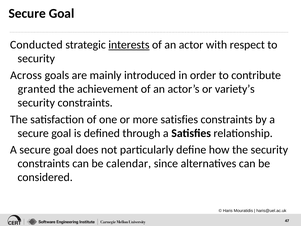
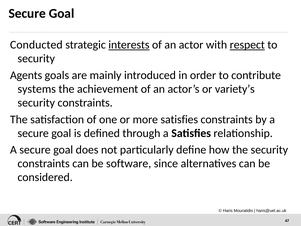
respect underline: none -> present
Across: Across -> Agents
granted: granted -> systems
calendar: calendar -> software
